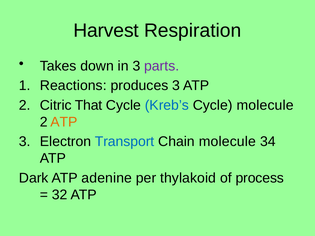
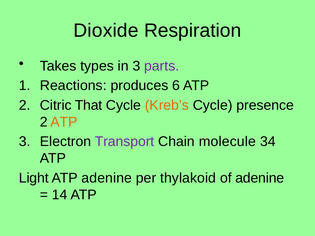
Harvest: Harvest -> Dioxide
down: down -> types
produces 3: 3 -> 6
Kreb’s colour: blue -> orange
Cycle molecule: molecule -> presence
Transport colour: blue -> purple
Dark: Dark -> Light
of process: process -> adenine
32: 32 -> 14
